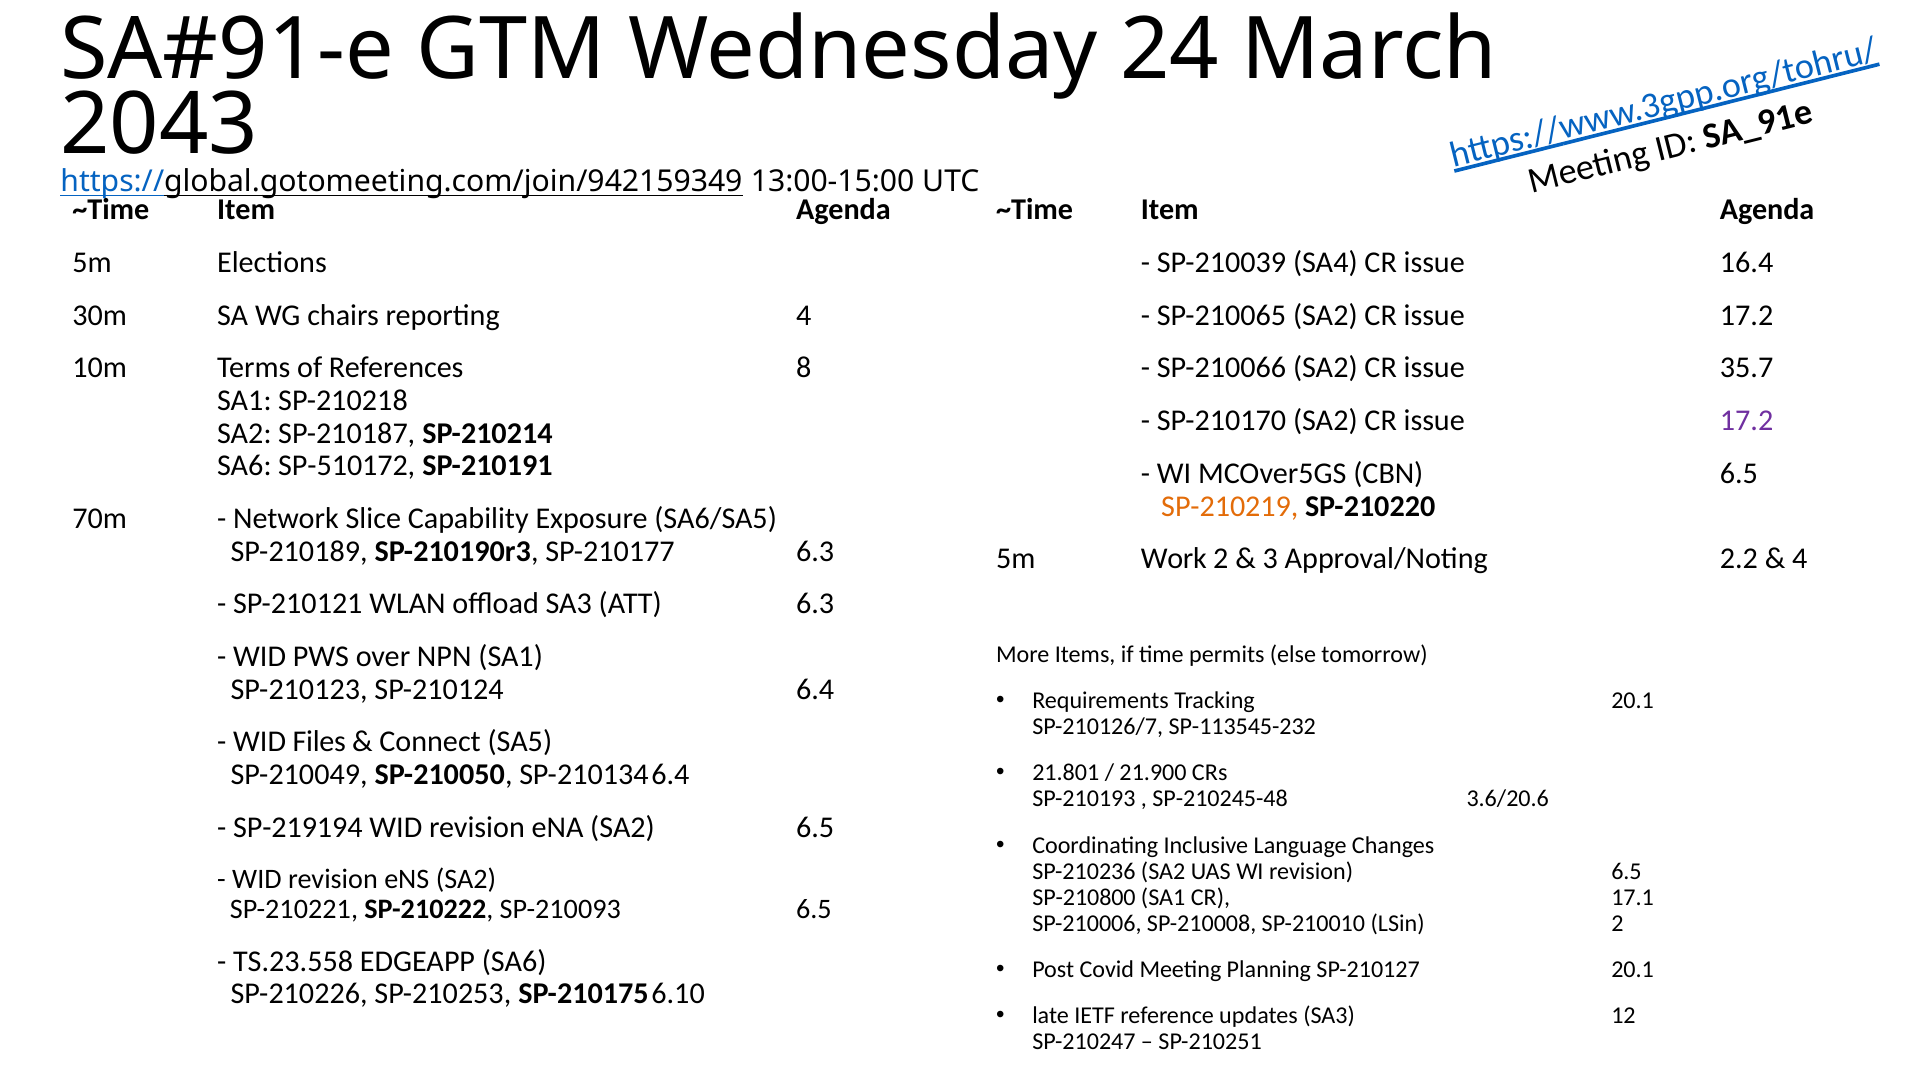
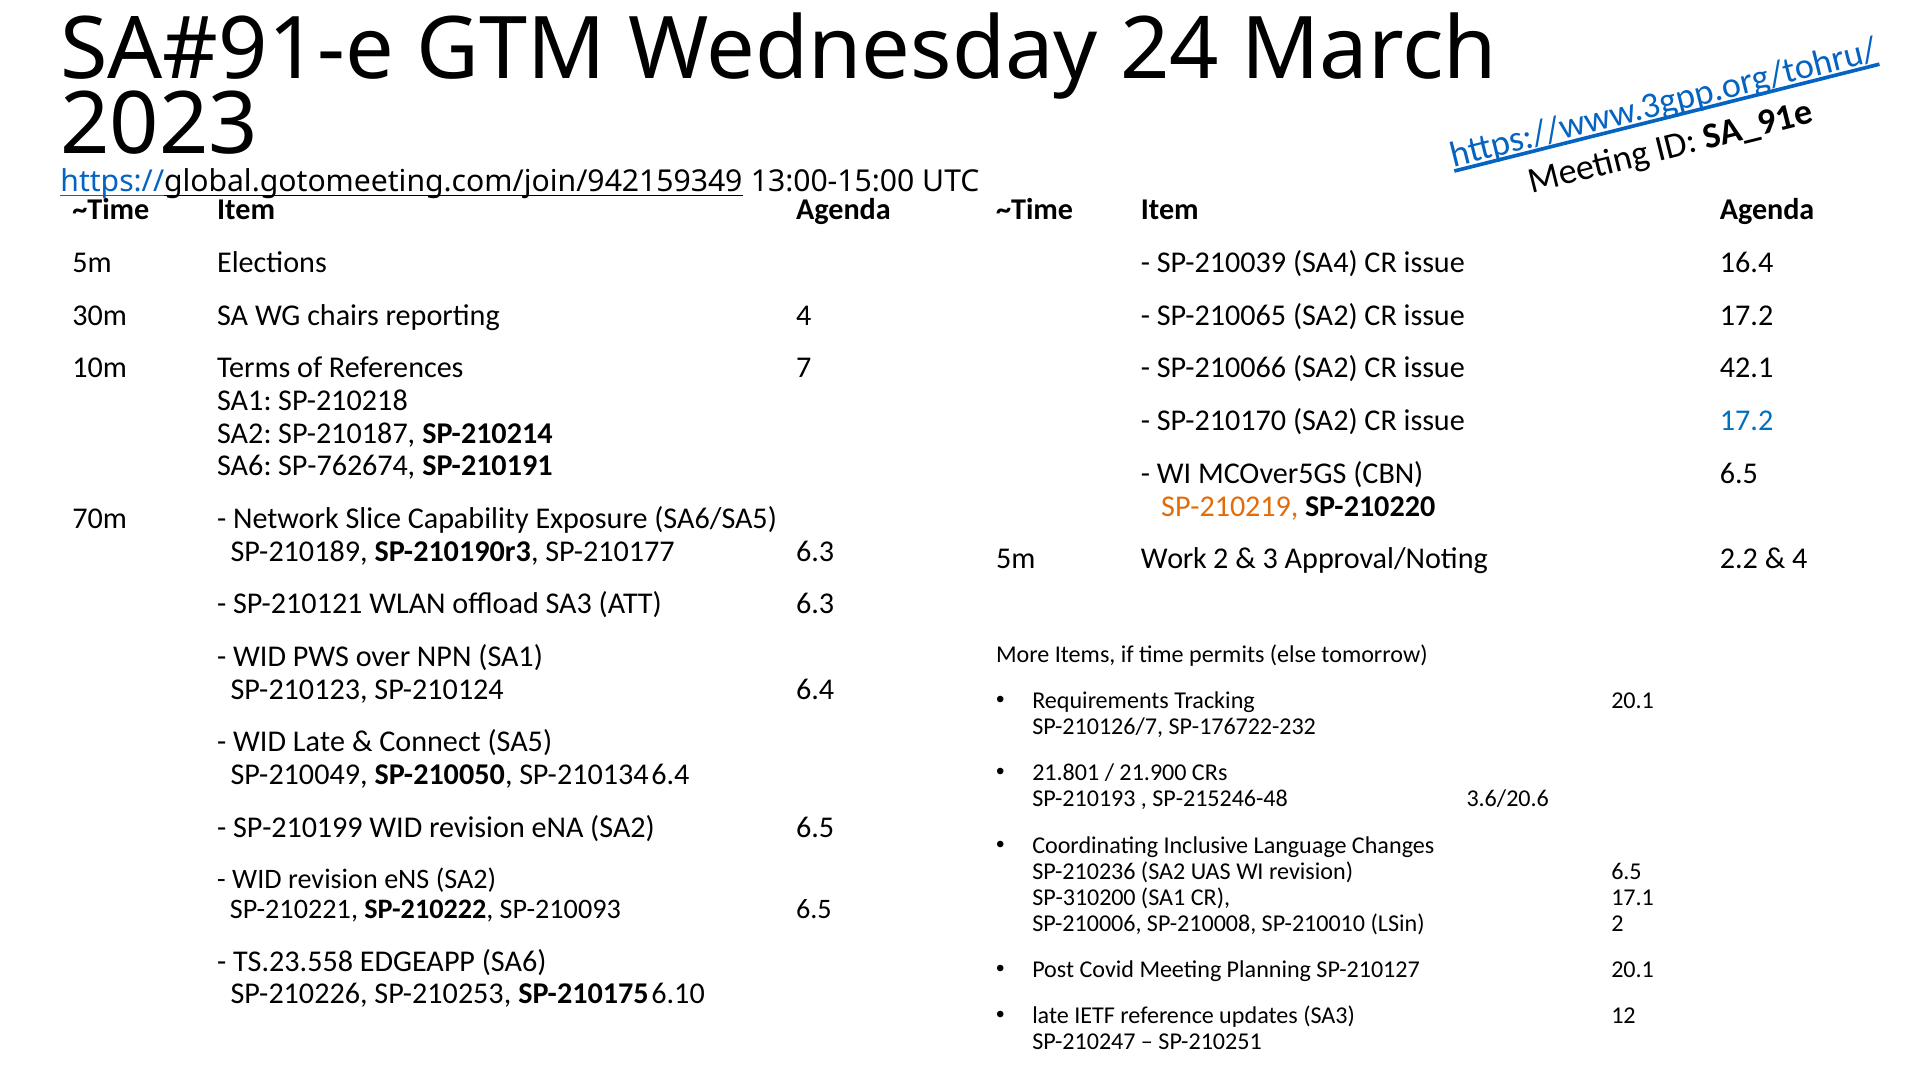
2043: 2043 -> 2023
8: 8 -> 7
35.7: 35.7 -> 42.1
17.2 at (1747, 421) colour: purple -> blue
SP-510172: SP-510172 -> SP-762674
SP-113545-232: SP-113545-232 -> SP-176722-232
WID Files: Files -> Late
SP-210245-48: SP-210245-48 -> SP-215246-48
SP-219194: SP-219194 -> SP-210199
SP-210800: SP-210800 -> SP-310200
